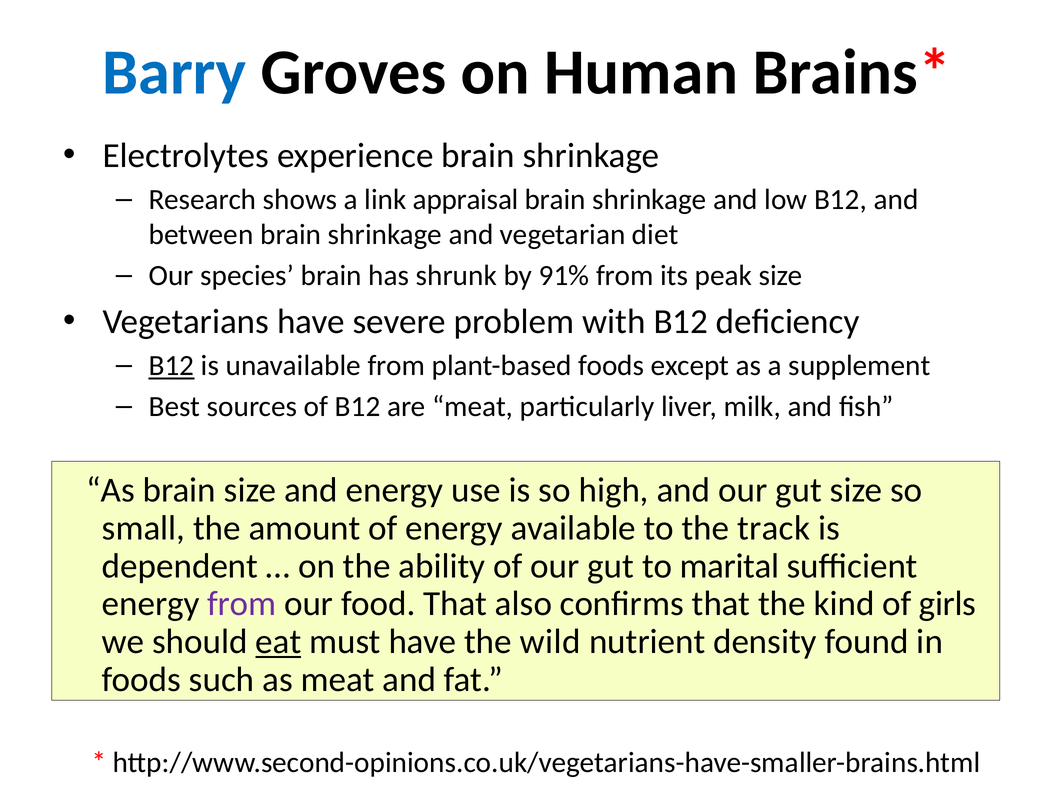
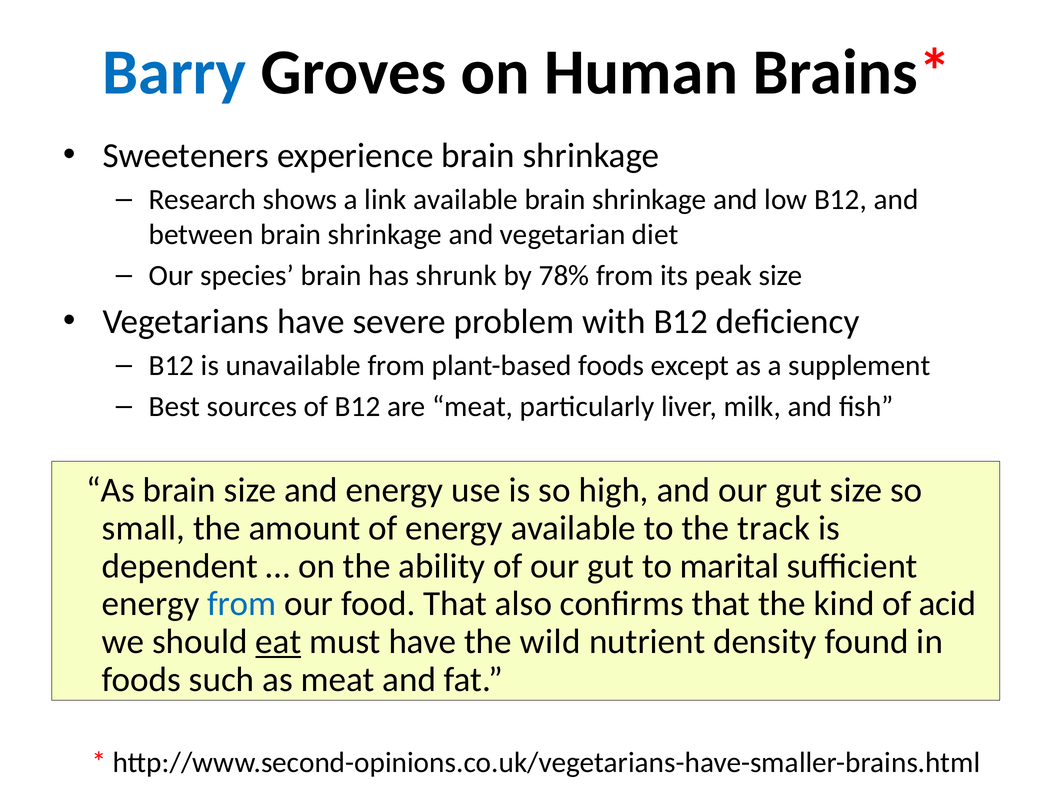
Electrolytes: Electrolytes -> Sweeteners
link appraisal: appraisal -> available
91%: 91% -> 78%
B12 at (172, 366) underline: present -> none
from at (242, 604) colour: purple -> blue
girls: girls -> acid
